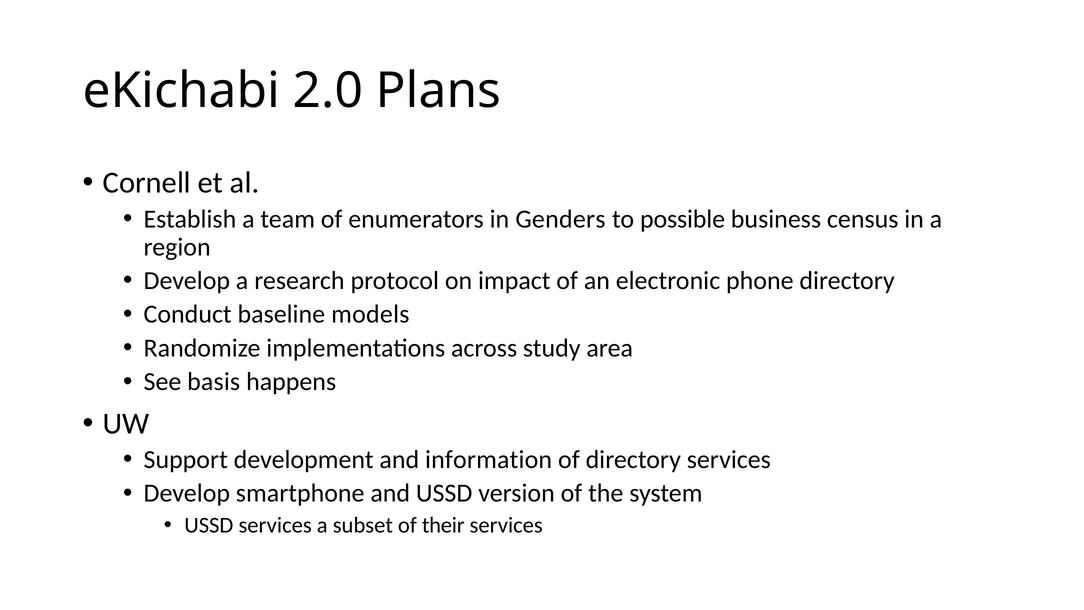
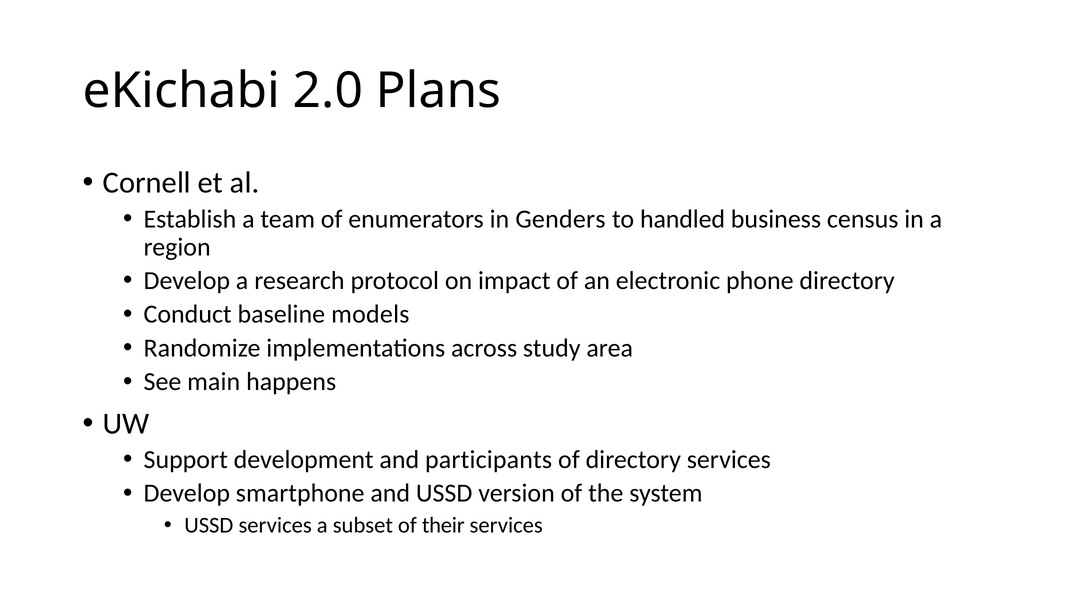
possible: possible -> handled
basis: basis -> main
information: information -> participants
